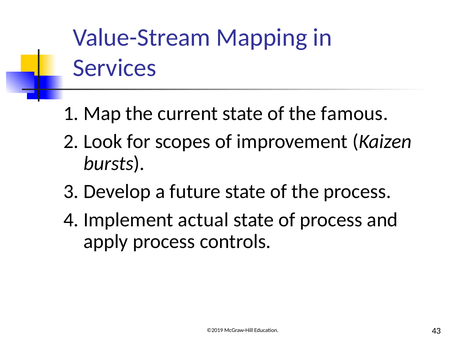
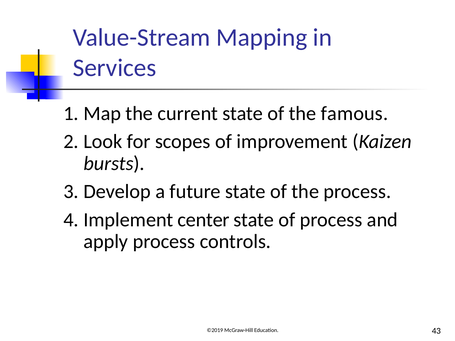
actual: actual -> center
